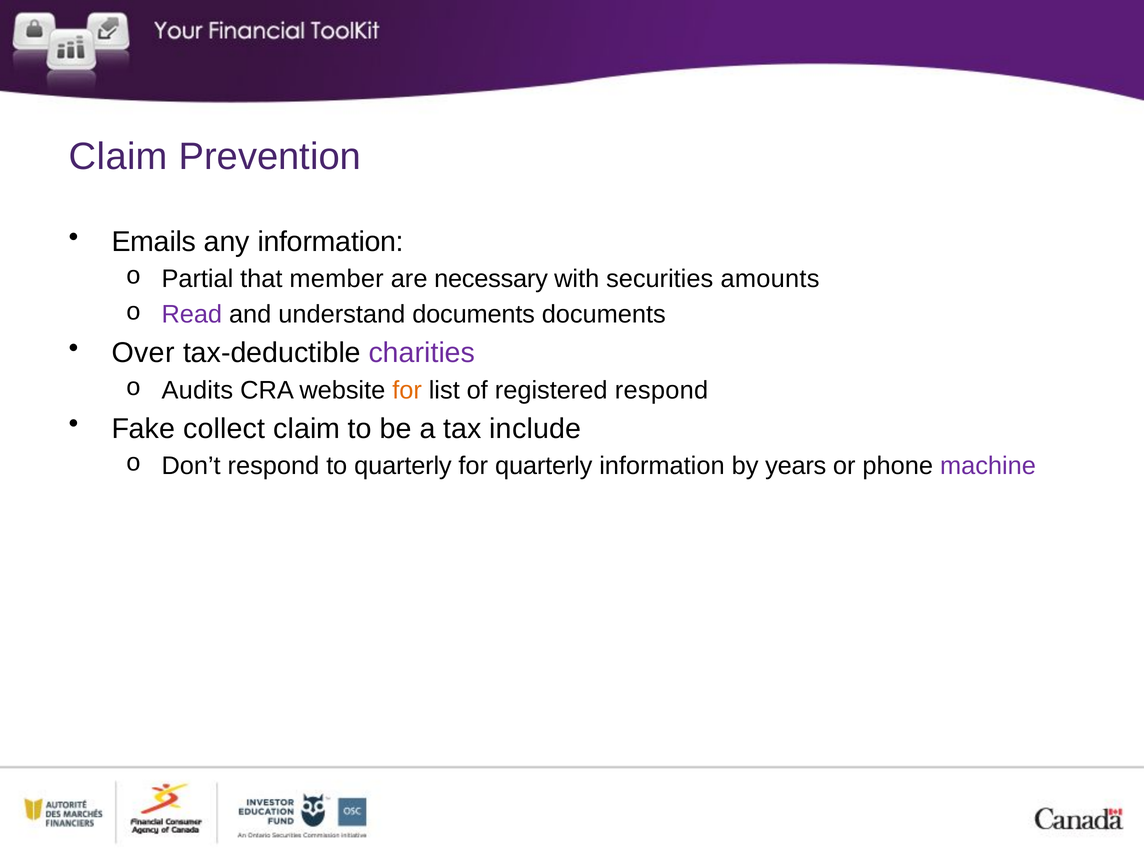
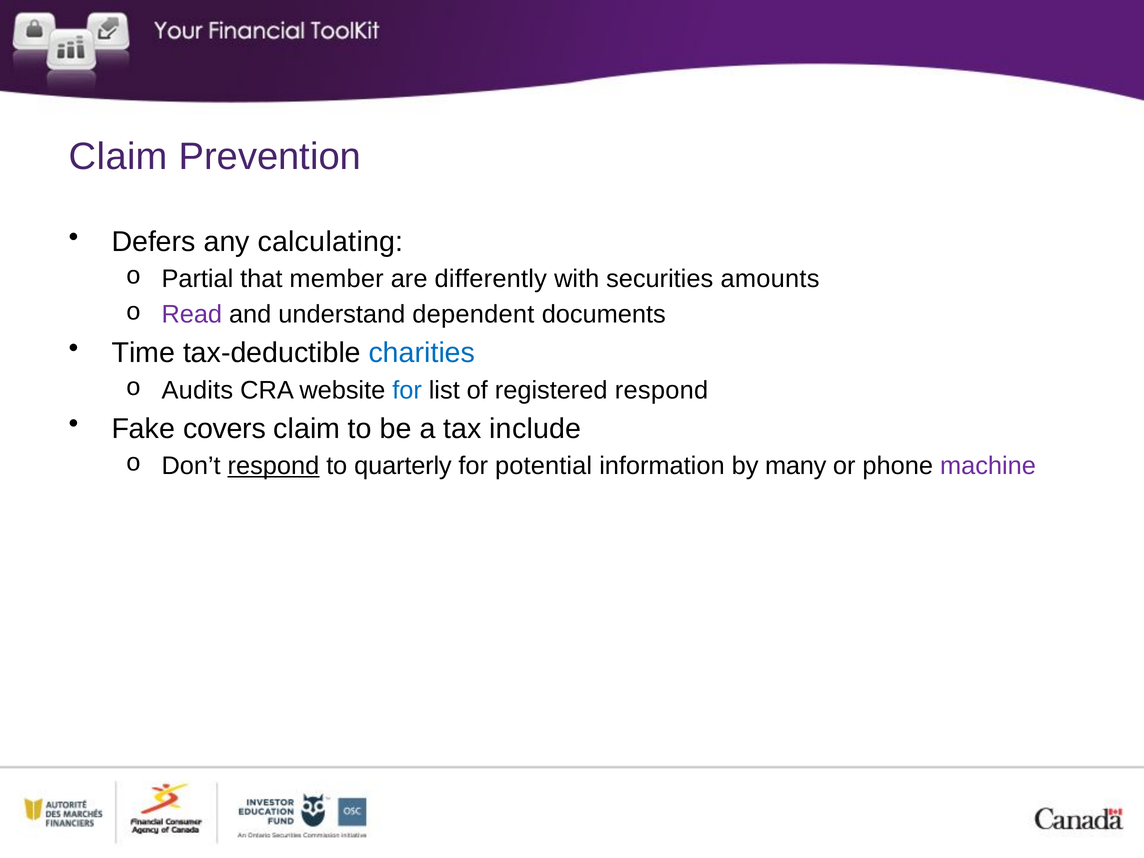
Emails: Emails -> Defers
any information: information -> calculating
necessary: necessary -> differently
understand documents: documents -> dependent
Over: Over -> Time
charities colour: purple -> blue
for at (407, 390) colour: orange -> blue
collect: collect -> covers
respond at (273, 466) underline: none -> present
for quarterly: quarterly -> potential
years: years -> many
